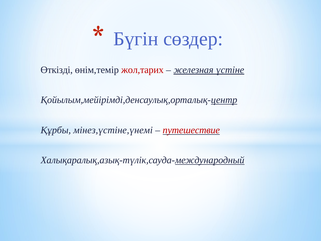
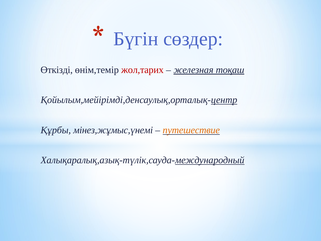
үстіне: үстіне -> тоқаш
мінез,үстіне,үнемі: мінез,үстіне,үнемі -> мінез,жұмыс,үнемі
путешествие colour: red -> orange
